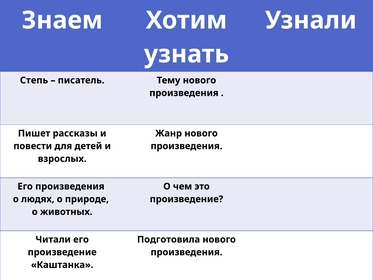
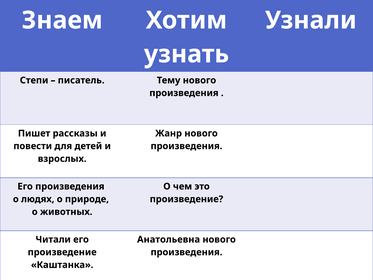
Степь: Степь -> Степи
Подготовила: Подготовила -> Анатольевна
